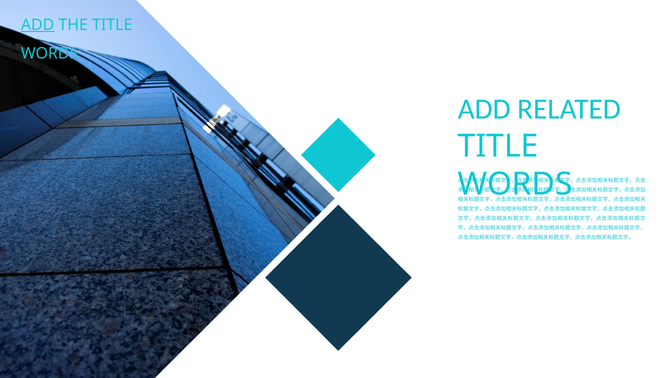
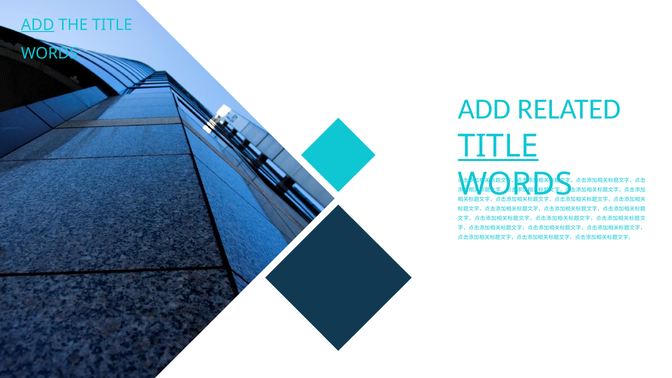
TITLE at (498, 146) underline: none -> present
